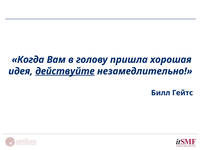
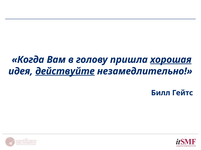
хорошая underline: none -> present
